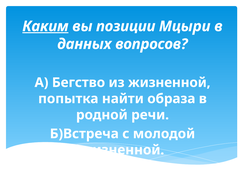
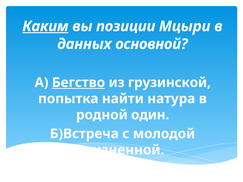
вопросов: вопросов -> основной
Бегство underline: none -> present
из жизненной: жизненной -> грузинской
образа: образа -> натура
речи: речи -> один
